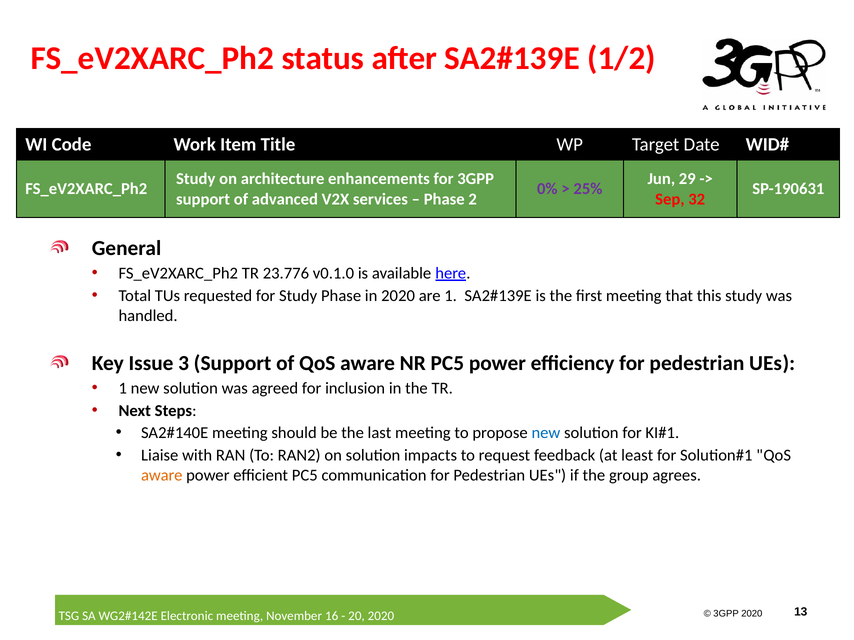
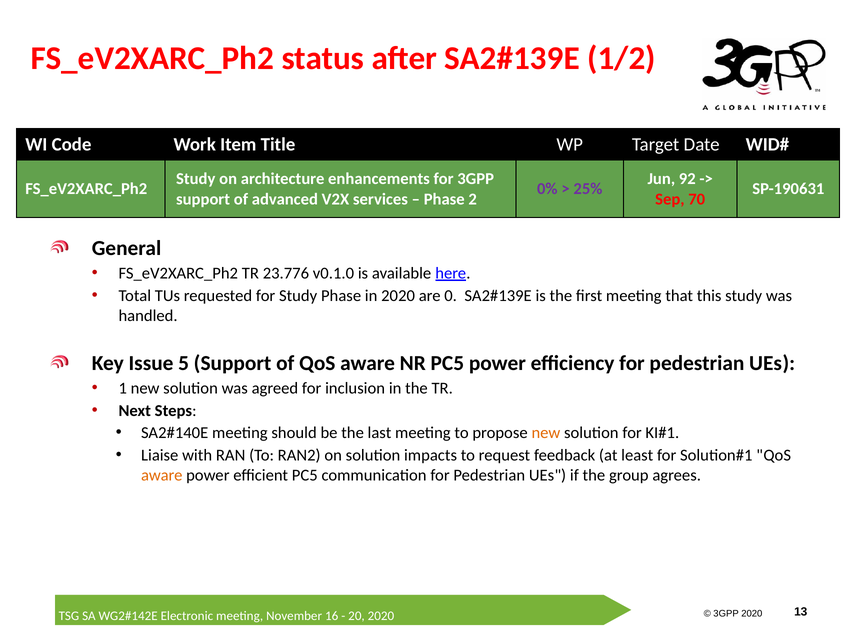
29: 29 -> 92
32: 32 -> 70
are 1: 1 -> 0
3: 3 -> 5
new at (546, 433) colour: blue -> orange
